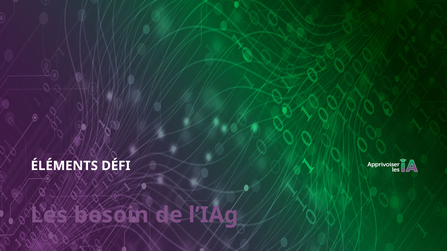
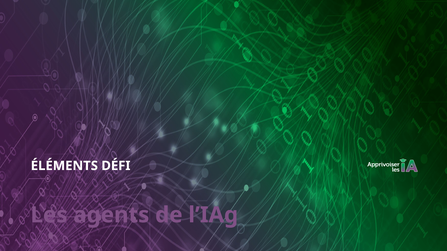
besoin: besoin -> agents
